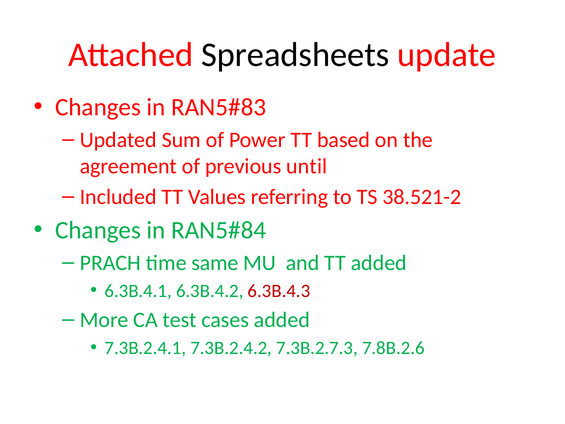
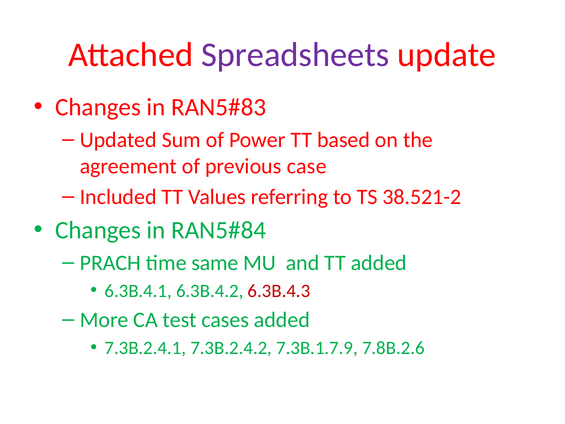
Spreadsheets colour: black -> purple
until: until -> case
7.3B.2.7.3: 7.3B.2.7.3 -> 7.3B.1.7.9
